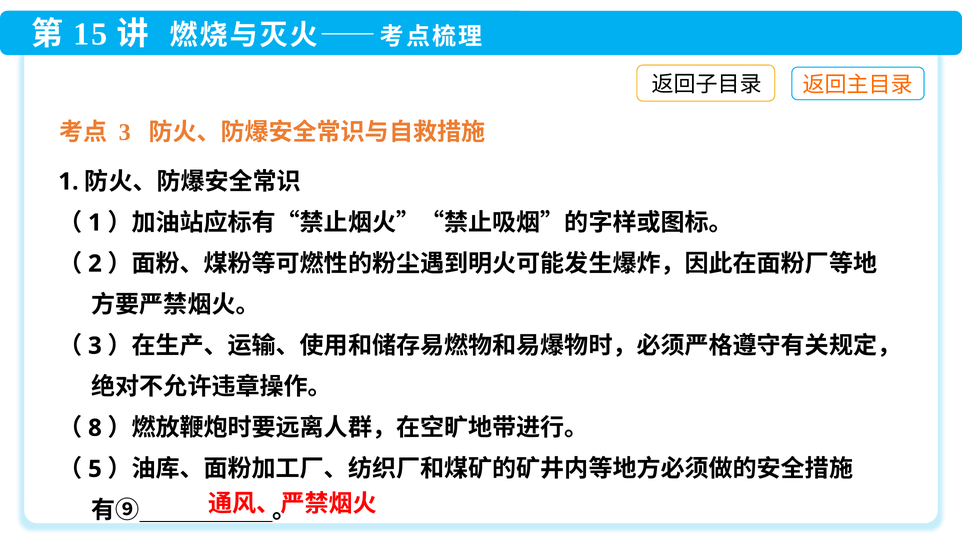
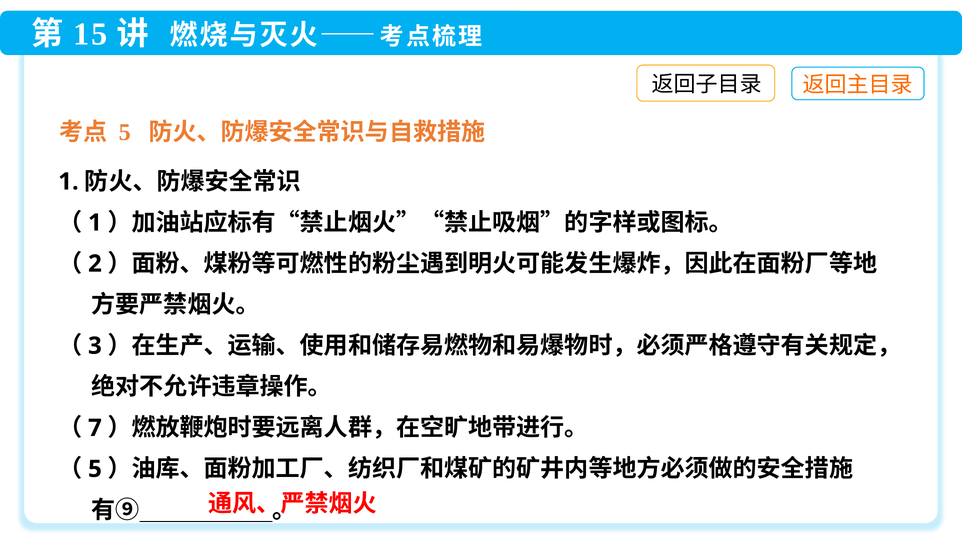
3 at (125, 132): 3 -> 5
8: 8 -> 7
